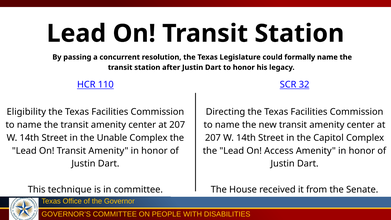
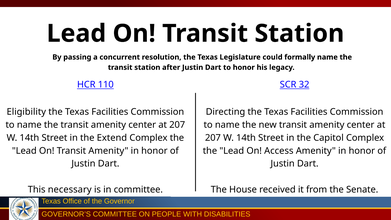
Unable: Unable -> Extend
technique: technique -> necessary
